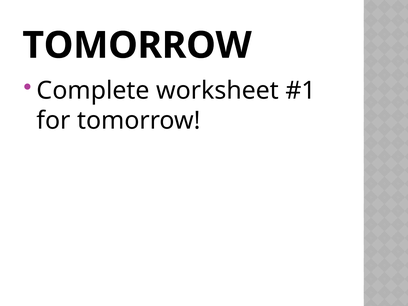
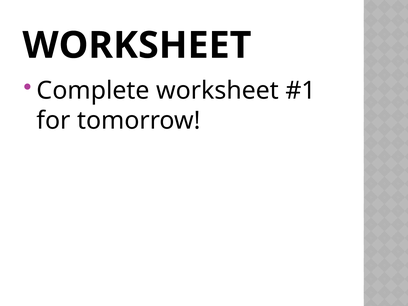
TOMORROW at (137, 45): TOMORROW -> WORKSHEET
